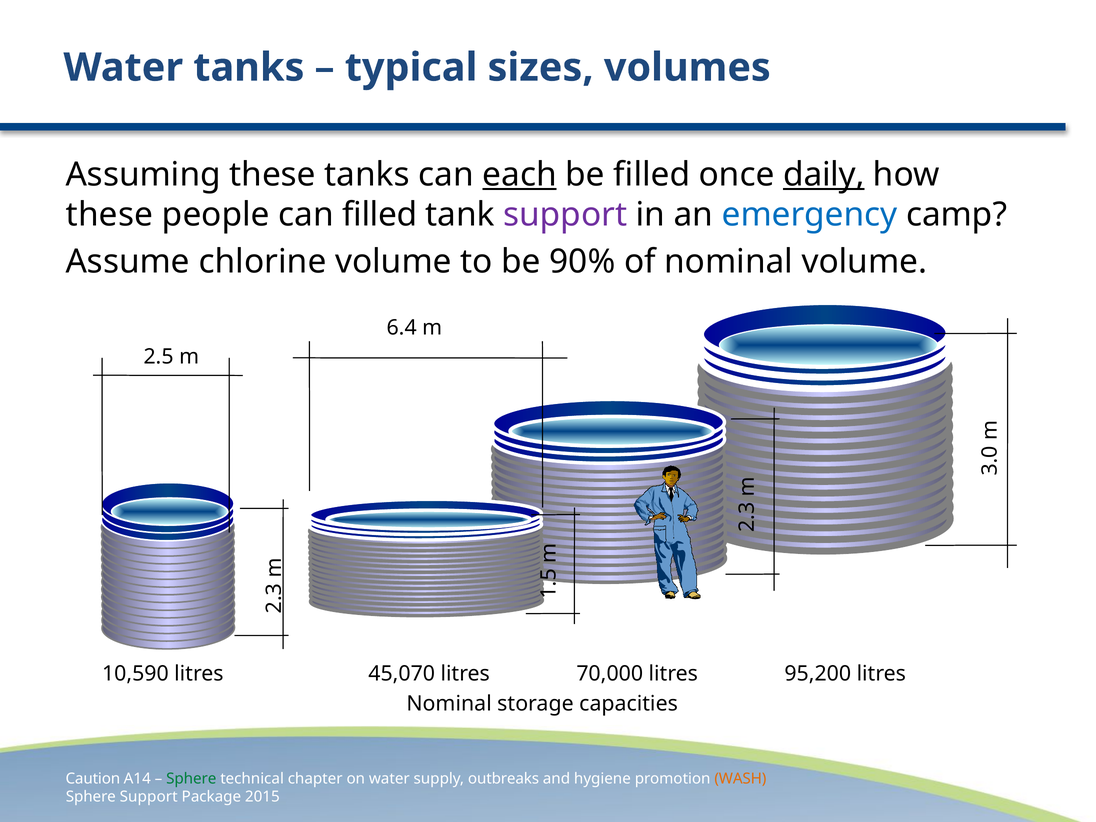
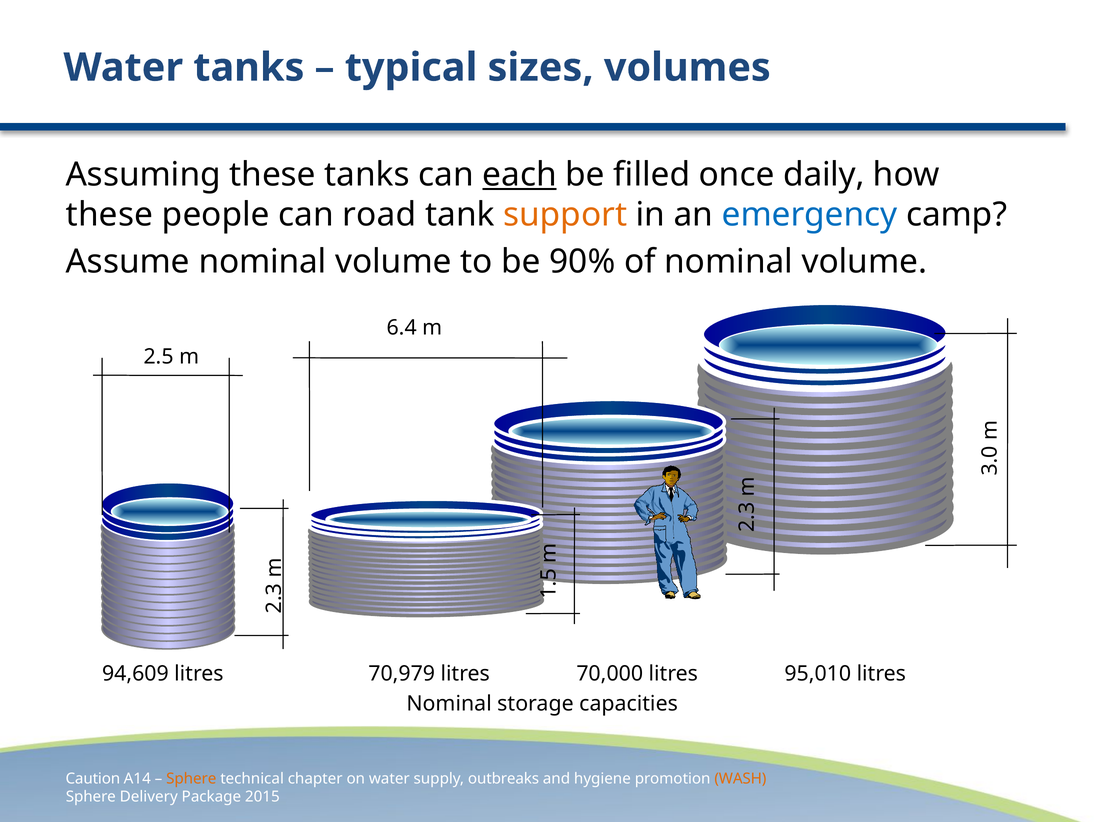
daily underline: present -> none
can filled: filled -> road
support at (565, 215) colour: purple -> orange
Assume chlorine: chlorine -> nominal
10,590: 10,590 -> 94,609
45,070: 45,070 -> 70,979
95,200: 95,200 -> 95,010
Sphere at (191, 779) colour: green -> orange
Sphere Support: Support -> Delivery
